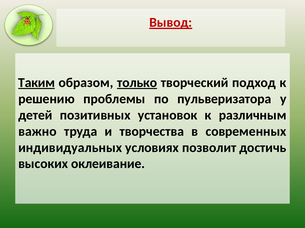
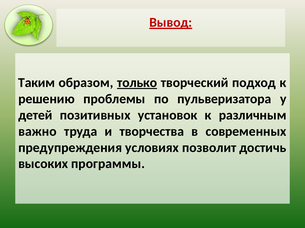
Таким underline: present -> none
индивидуальных: индивидуальных -> предупреждения
оклеивание: оклеивание -> программы
